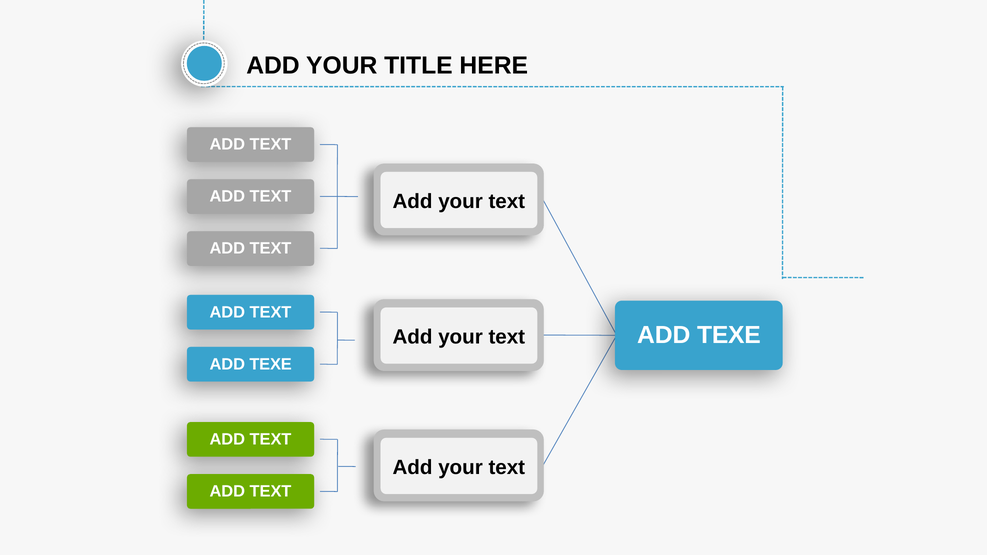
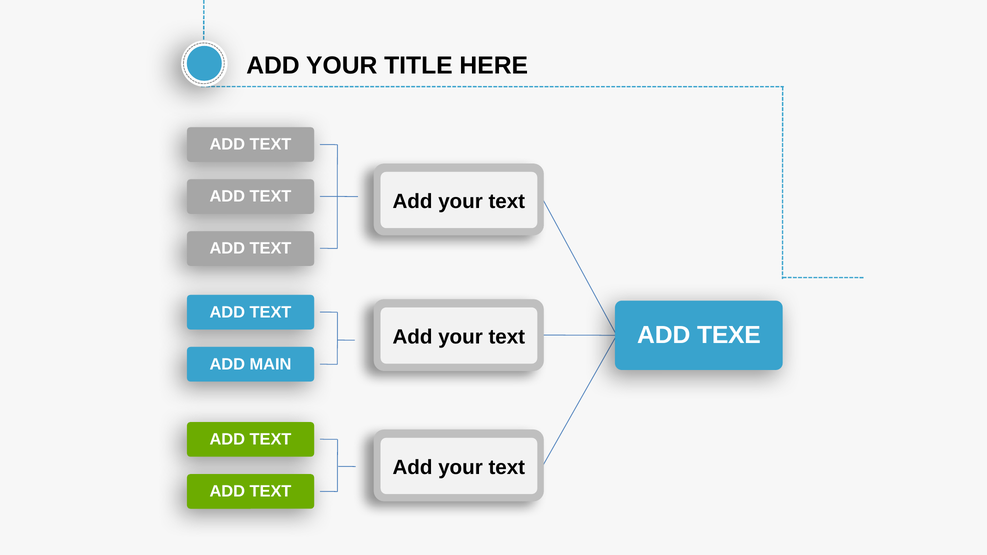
TEXE at (271, 364): TEXE -> MAIN
